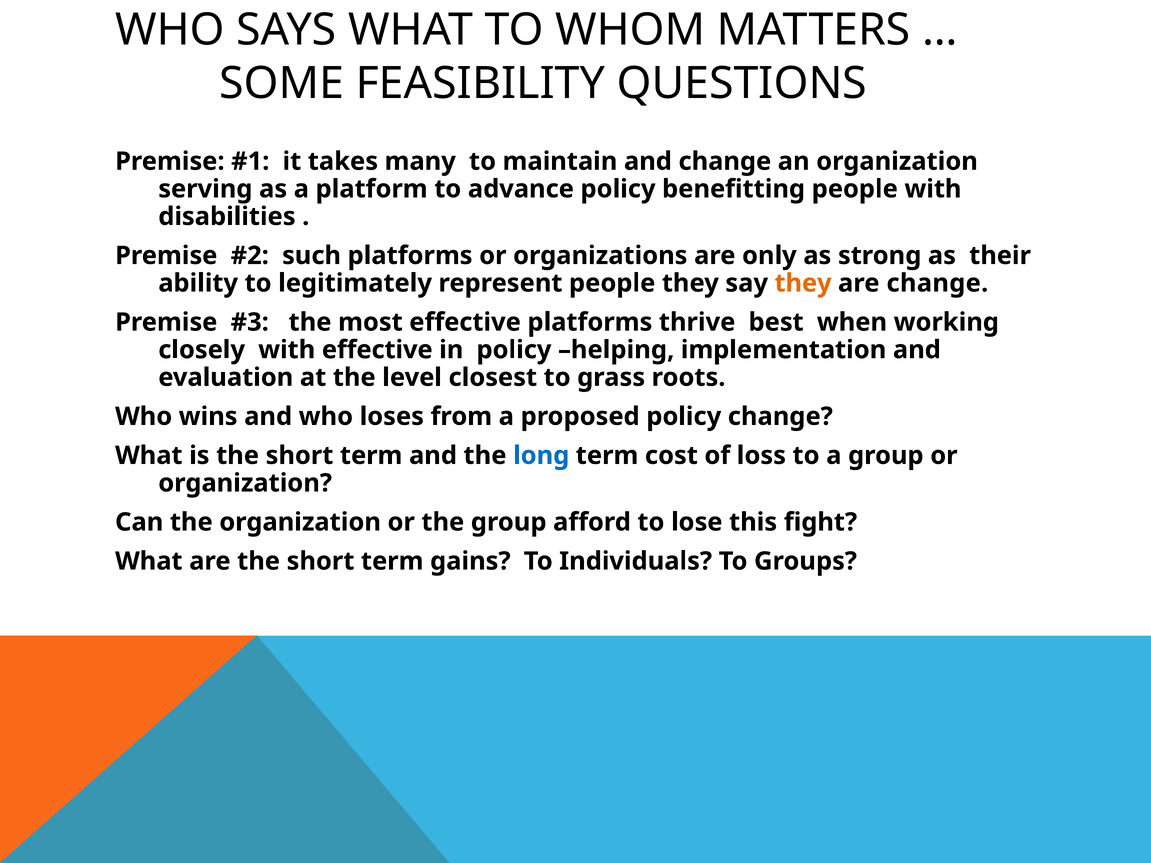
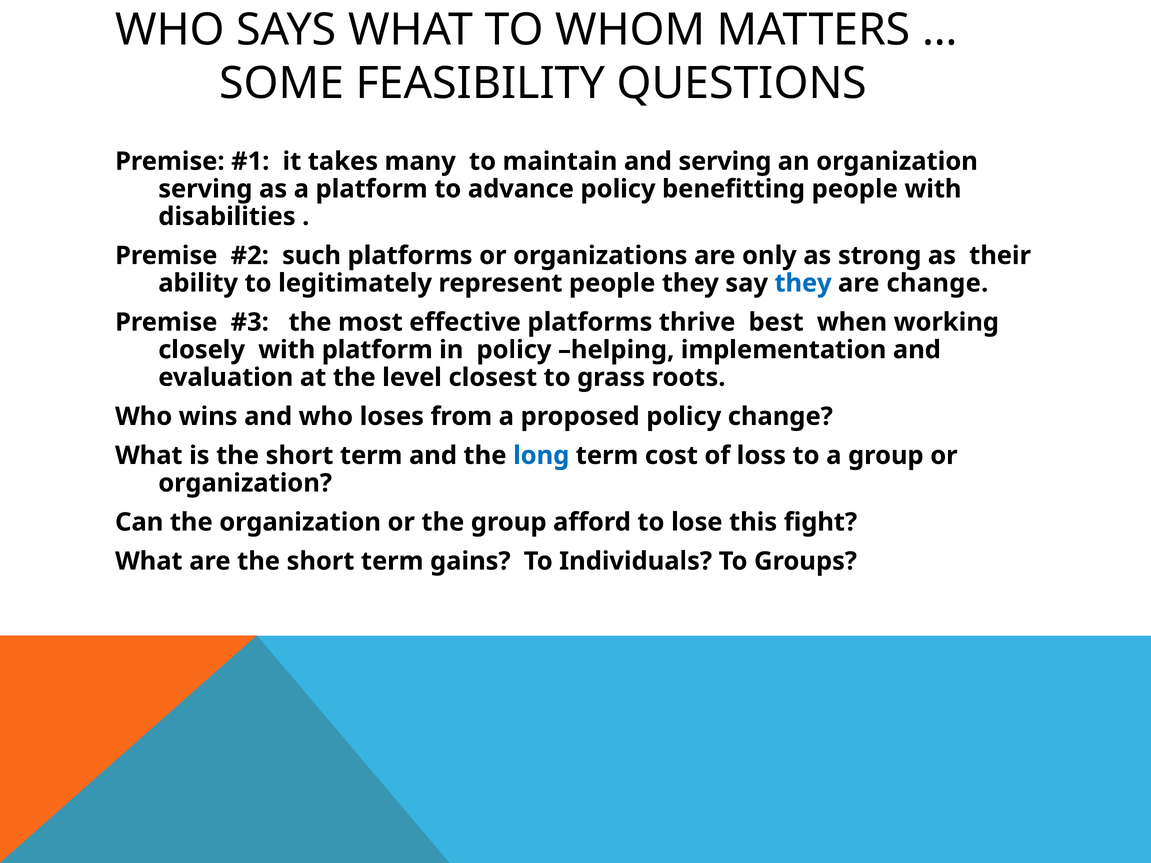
and change: change -> serving
they at (803, 283) colour: orange -> blue
with effective: effective -> platform
